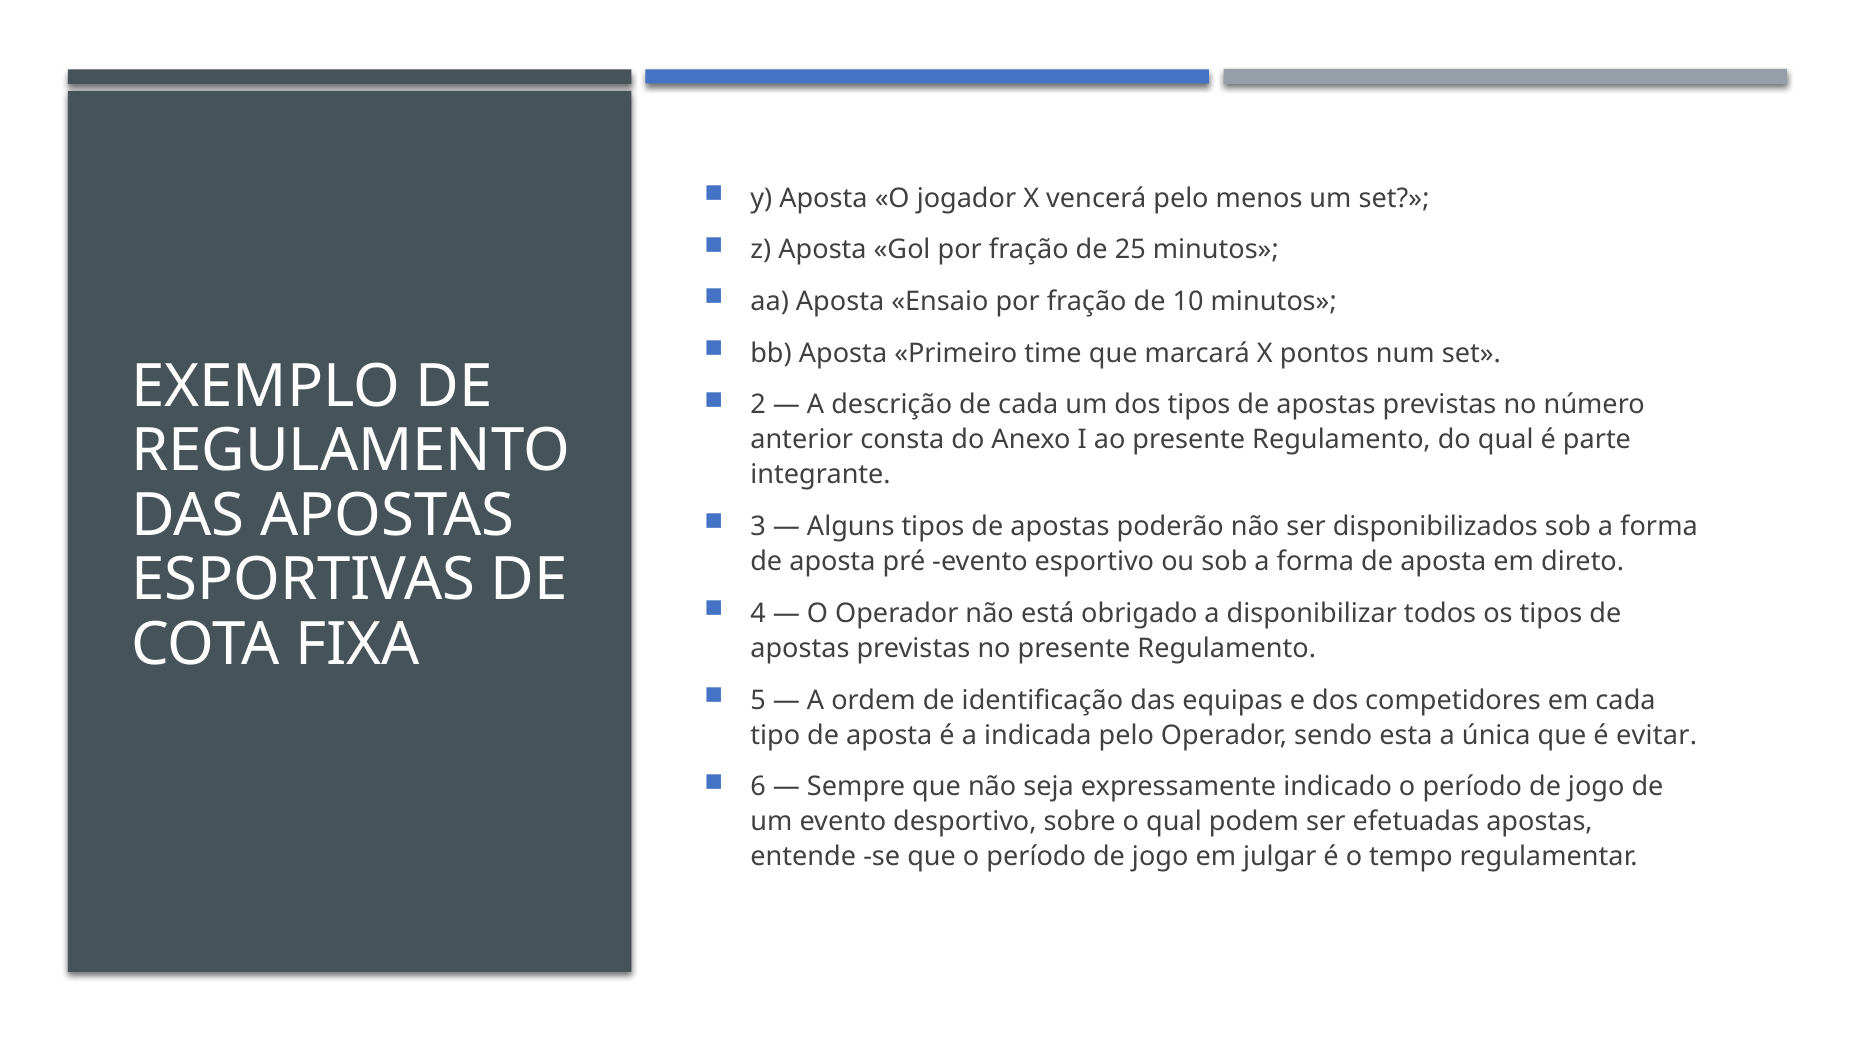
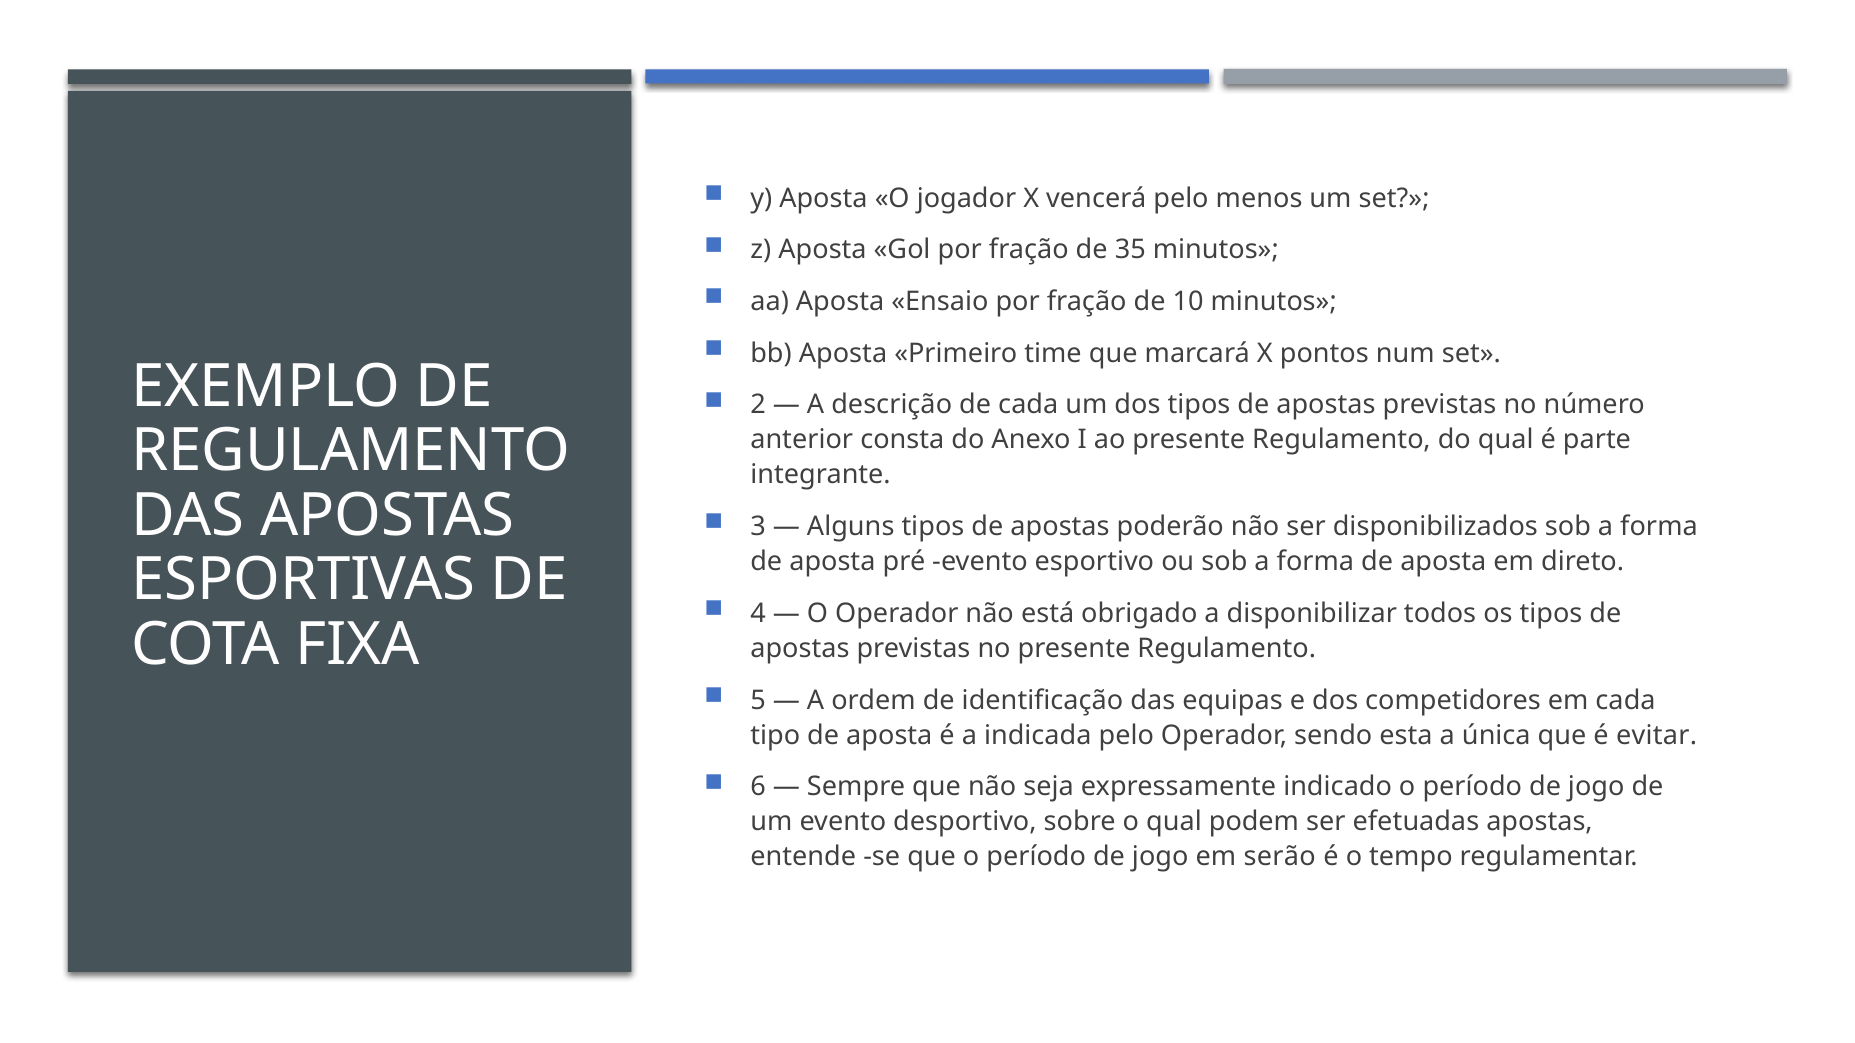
25: 25 -> 35
julgar: julgar -> serão
